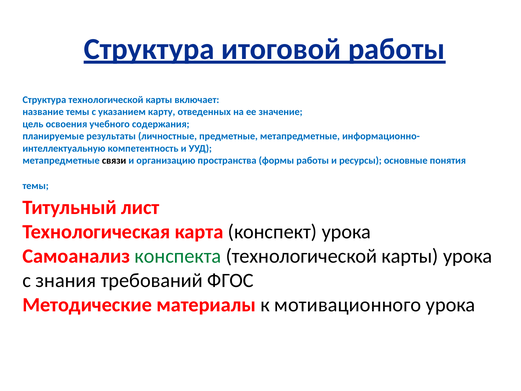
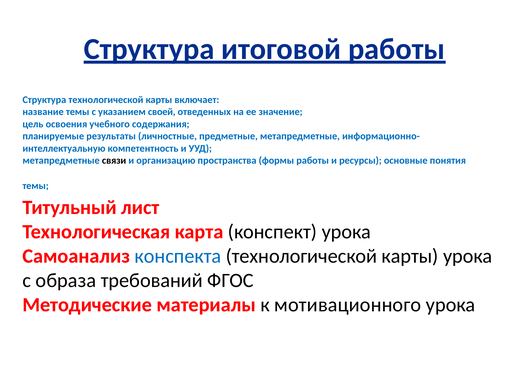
карту: карту -> своей
конспекта colour: green -> blue
знания: знания -> образа
